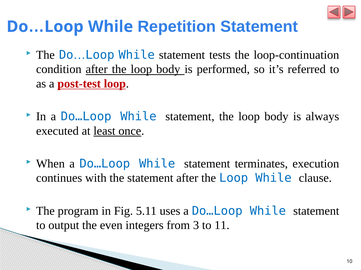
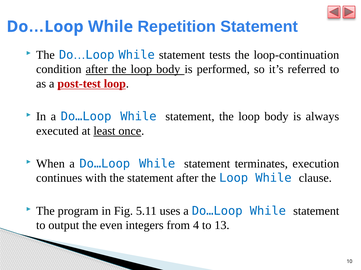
3: 3 -> 4
11: 11 -> 13
